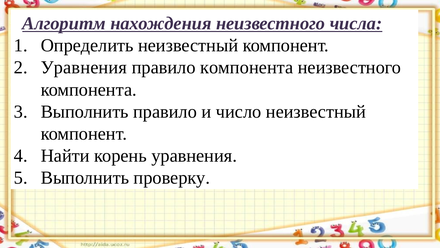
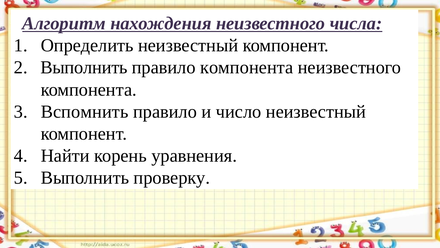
Уравнения at (84, 67): Уравнения -> Выполнить
Выполнить at (85, 111): Выполнить -> Вспомнить
